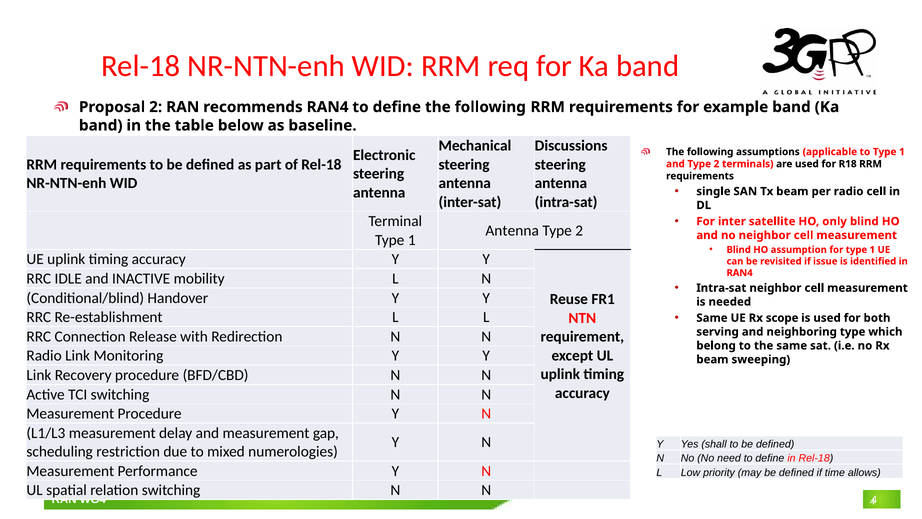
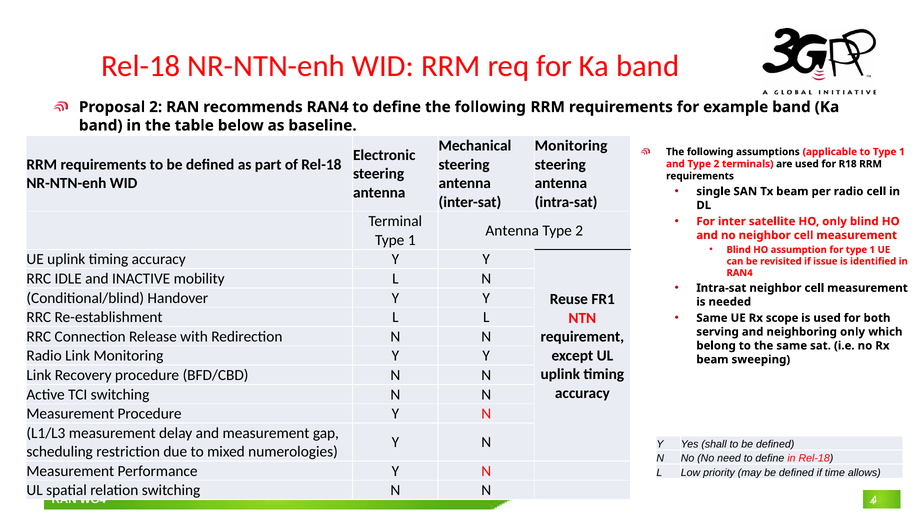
Discussions at (571, 146): Discussions -> Monitoring
neighboring type: type -> only
